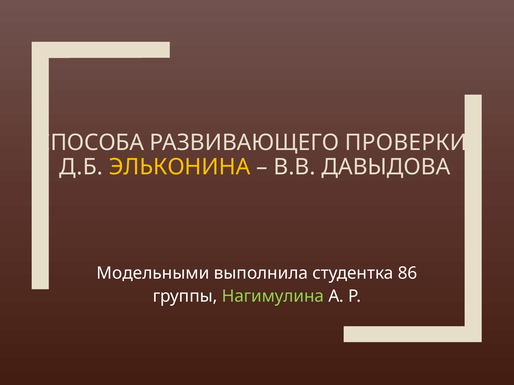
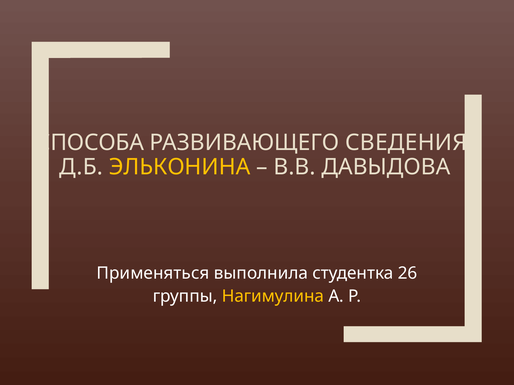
ПРОВЕРКИ: ПРОВЕРКИ -> СВЕДЕНИЯ
Модельными: Модельными -> Применяться
86: 86 -> 26
Нагимулина colour: light green -> yellow
